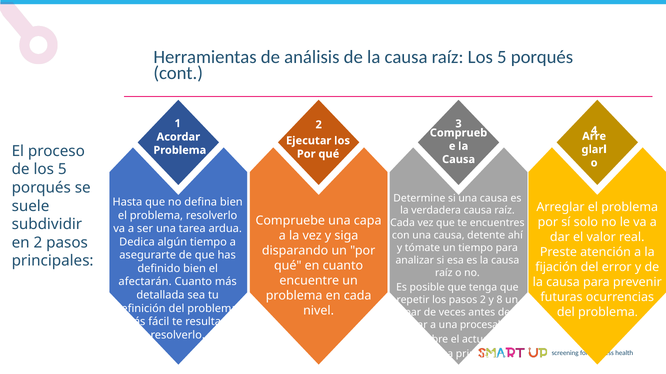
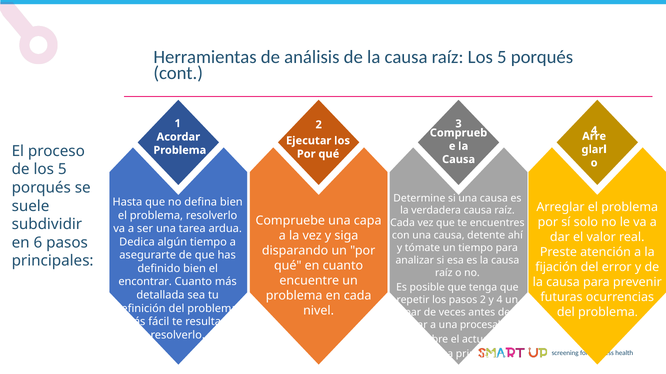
en 2: 2 -> 6
afectarán: afectarán -> encontrar
y 8: 8 -> 4
